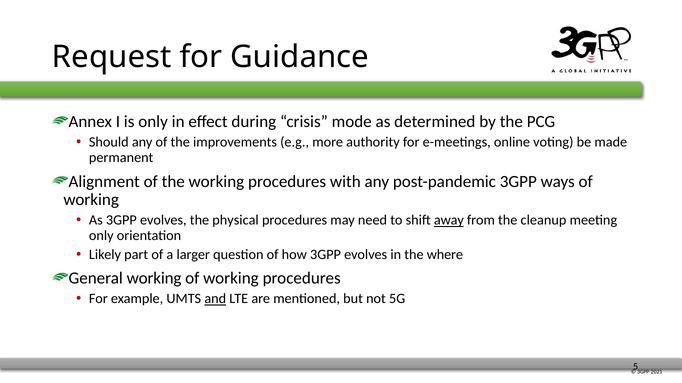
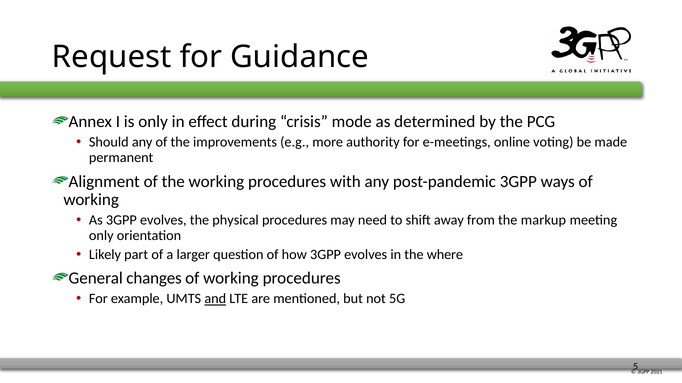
away underline: present -> none
cleanup: cleanup -> markup
General working: working -> changes
